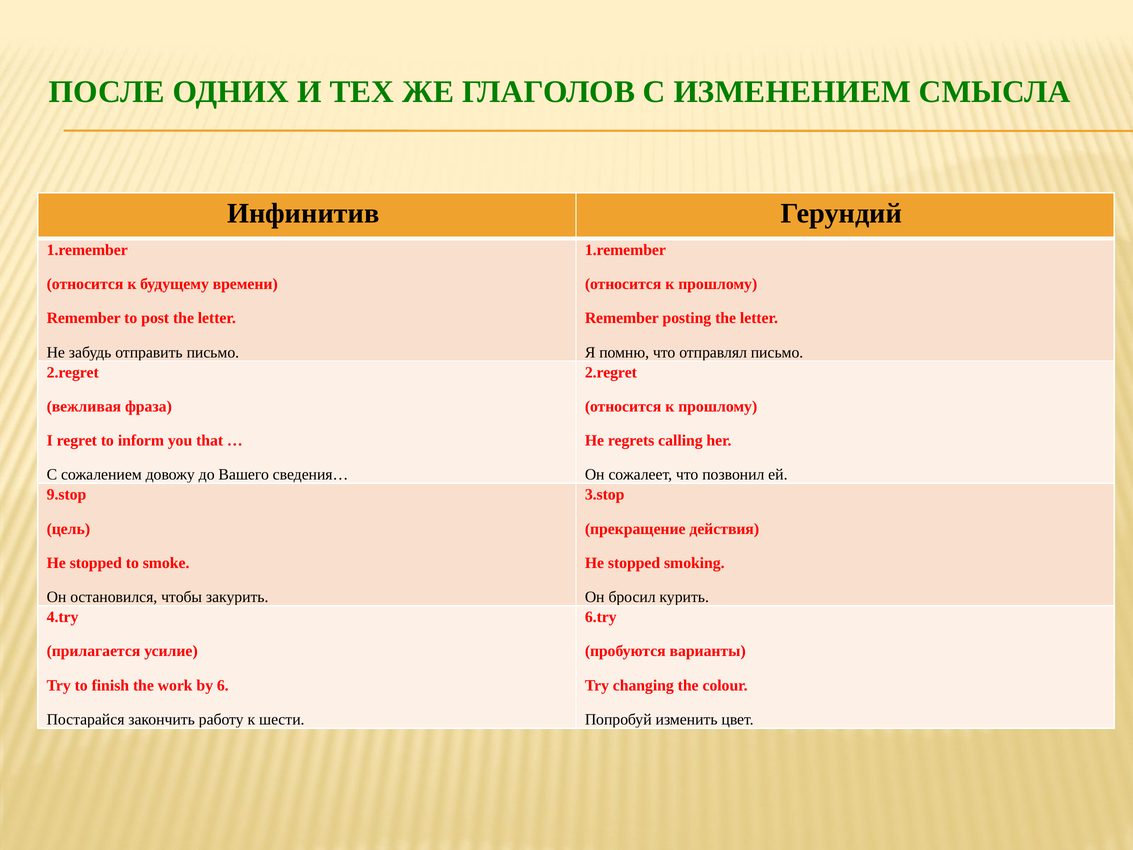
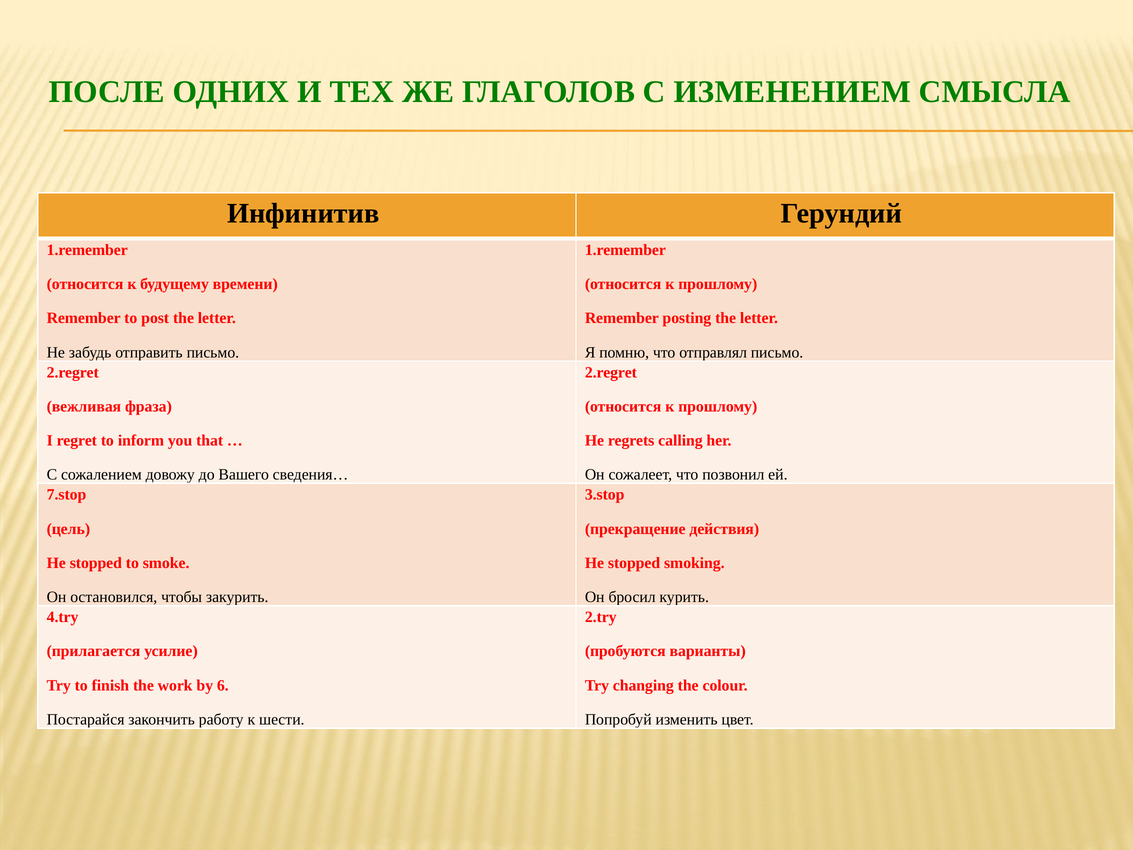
9.stop: 9.stop -> 7.stop
6.try: 6.try -> 2.try
